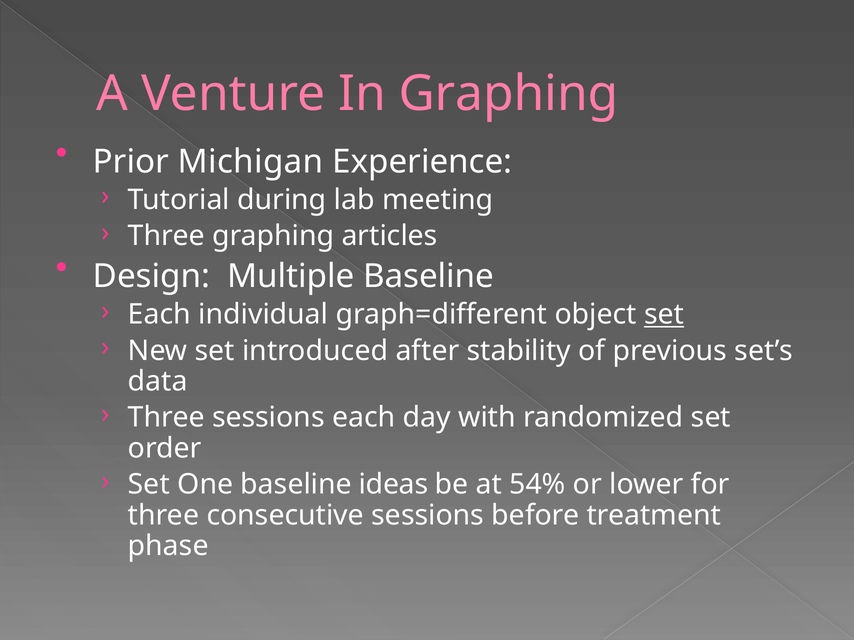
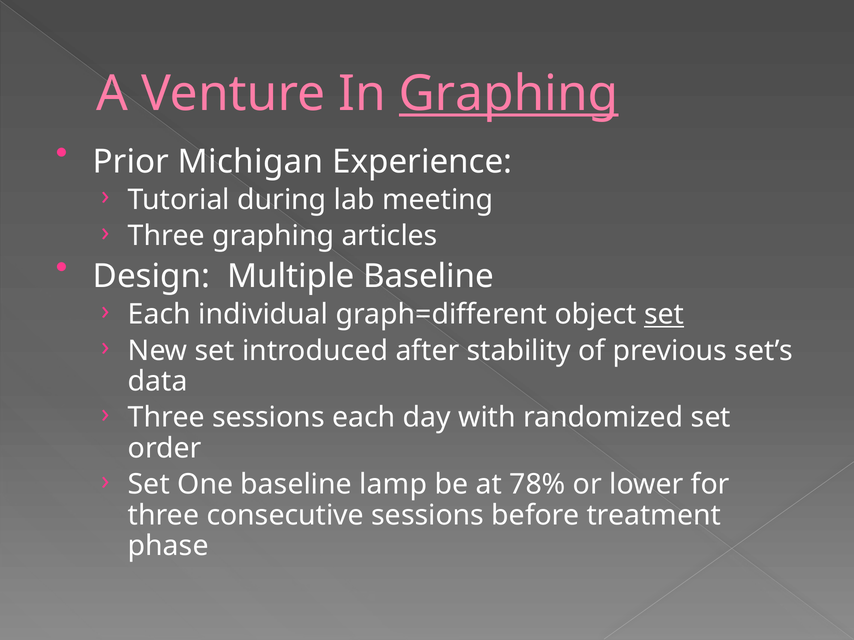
Graphing at (509, 94) underline: none -> present
ideas: ideas -> lamp
54%: 54% -> 78%
